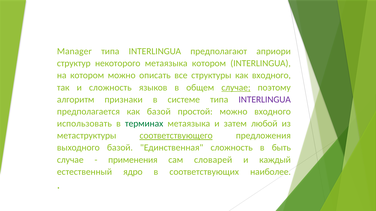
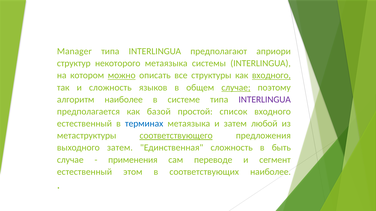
метаязыка котором: котором -> системы
можно at (122, 76) underline: none -> present
входного at (271, 76) underline: none -> present
алгоритм признаки: признаки -> наиболее
простой можно: можно -> список
использовать at (84, 124): использовать -> естественный
терминах colour: green -> blue
выходного базой: базой -> затем
словарей: словарей -> переводе
каждый: каждый -> сегмент
ядро: ядро -> этом
